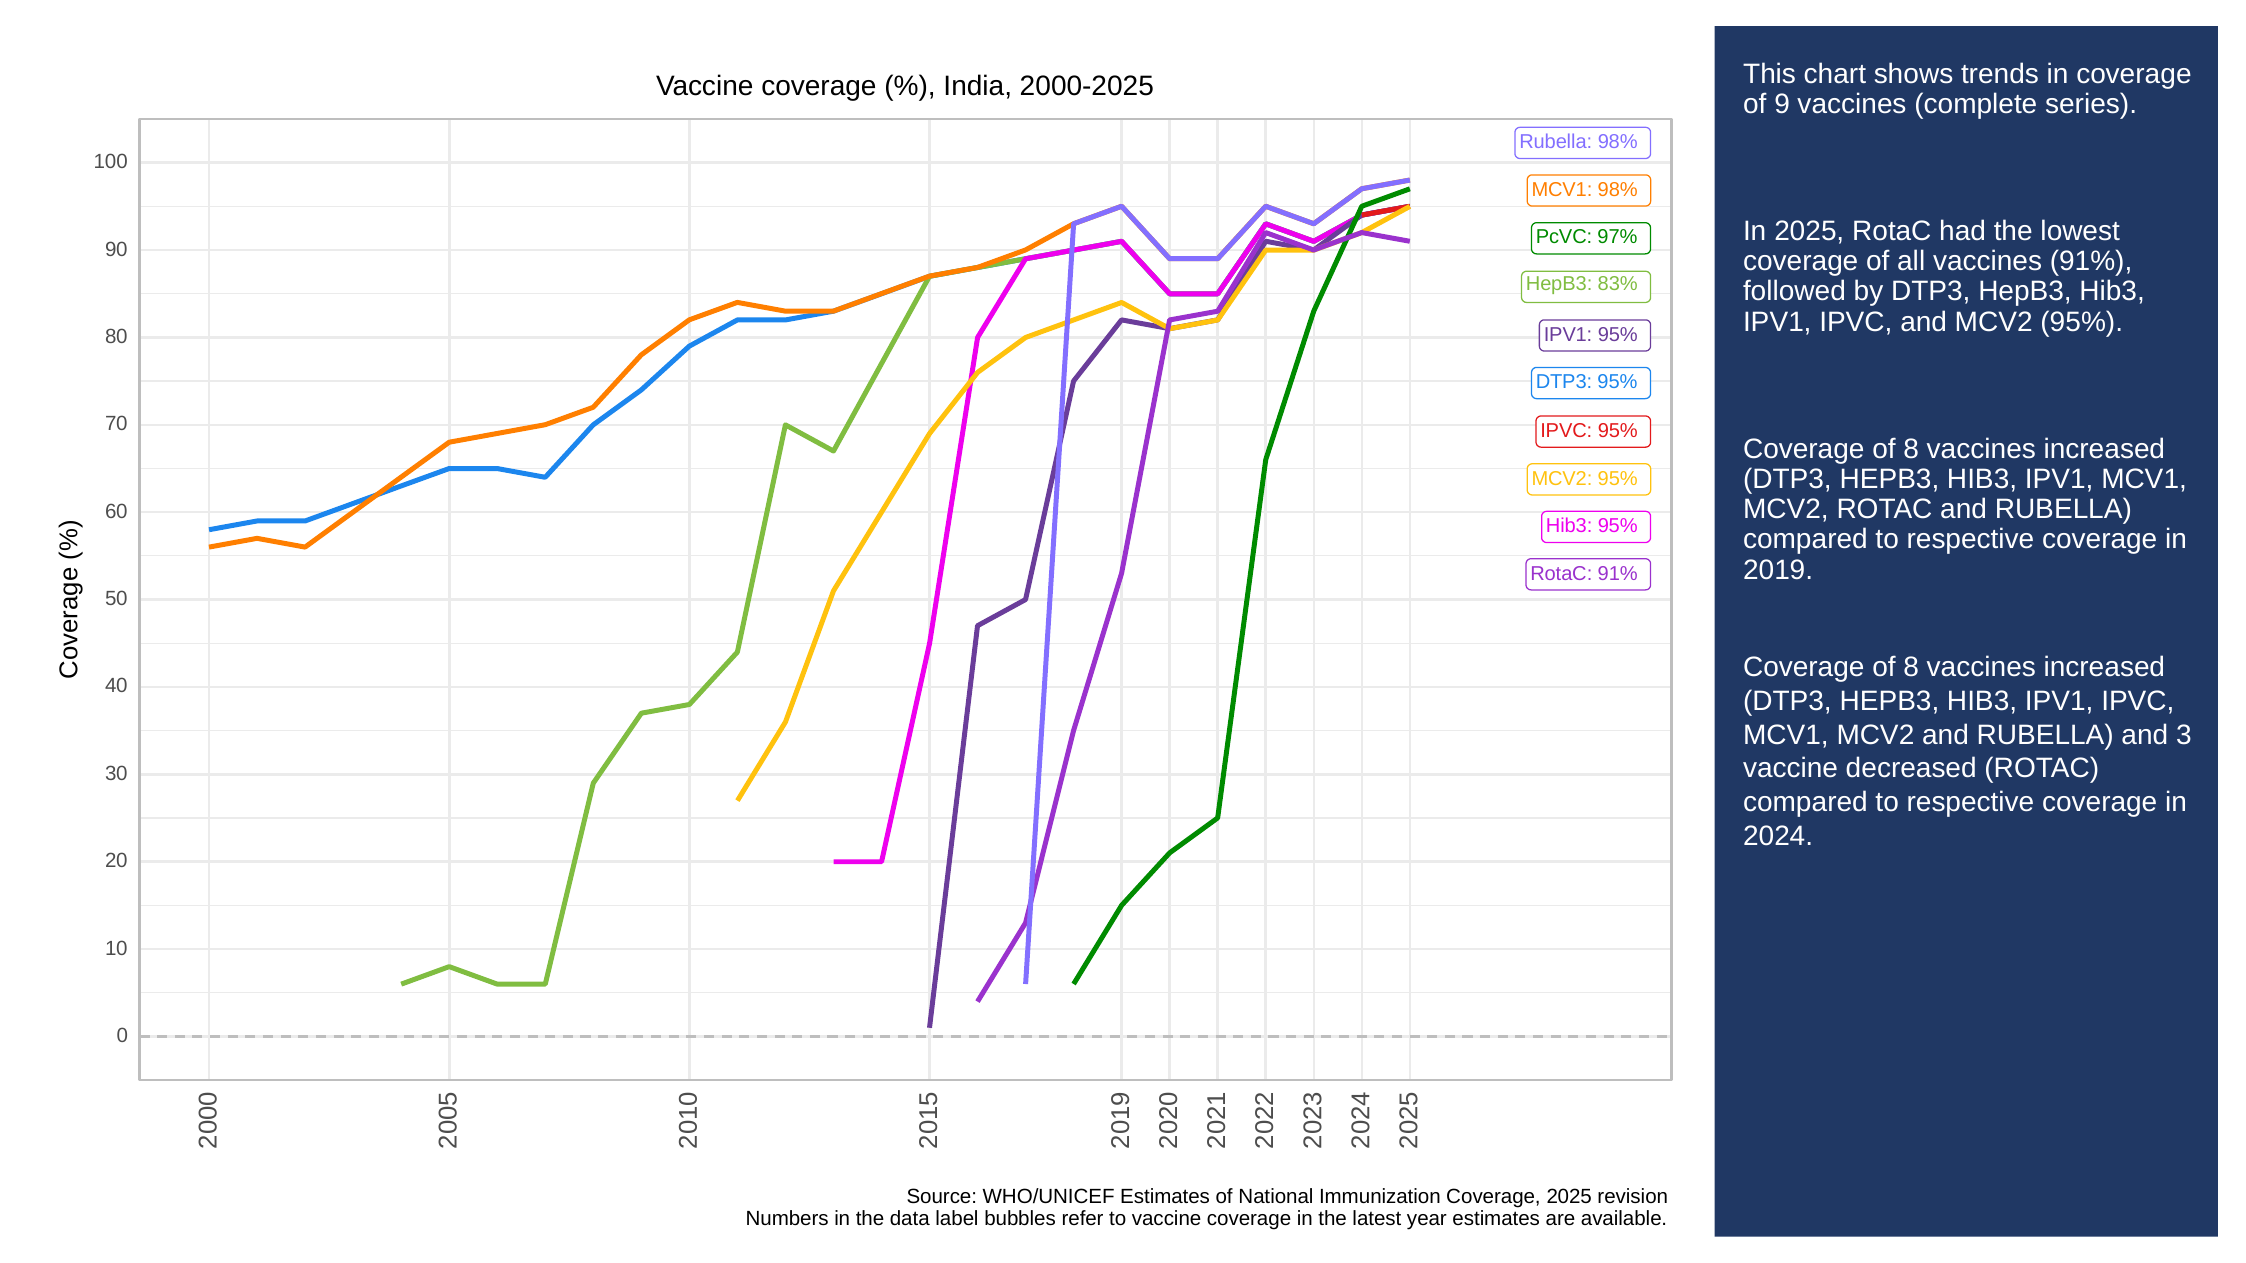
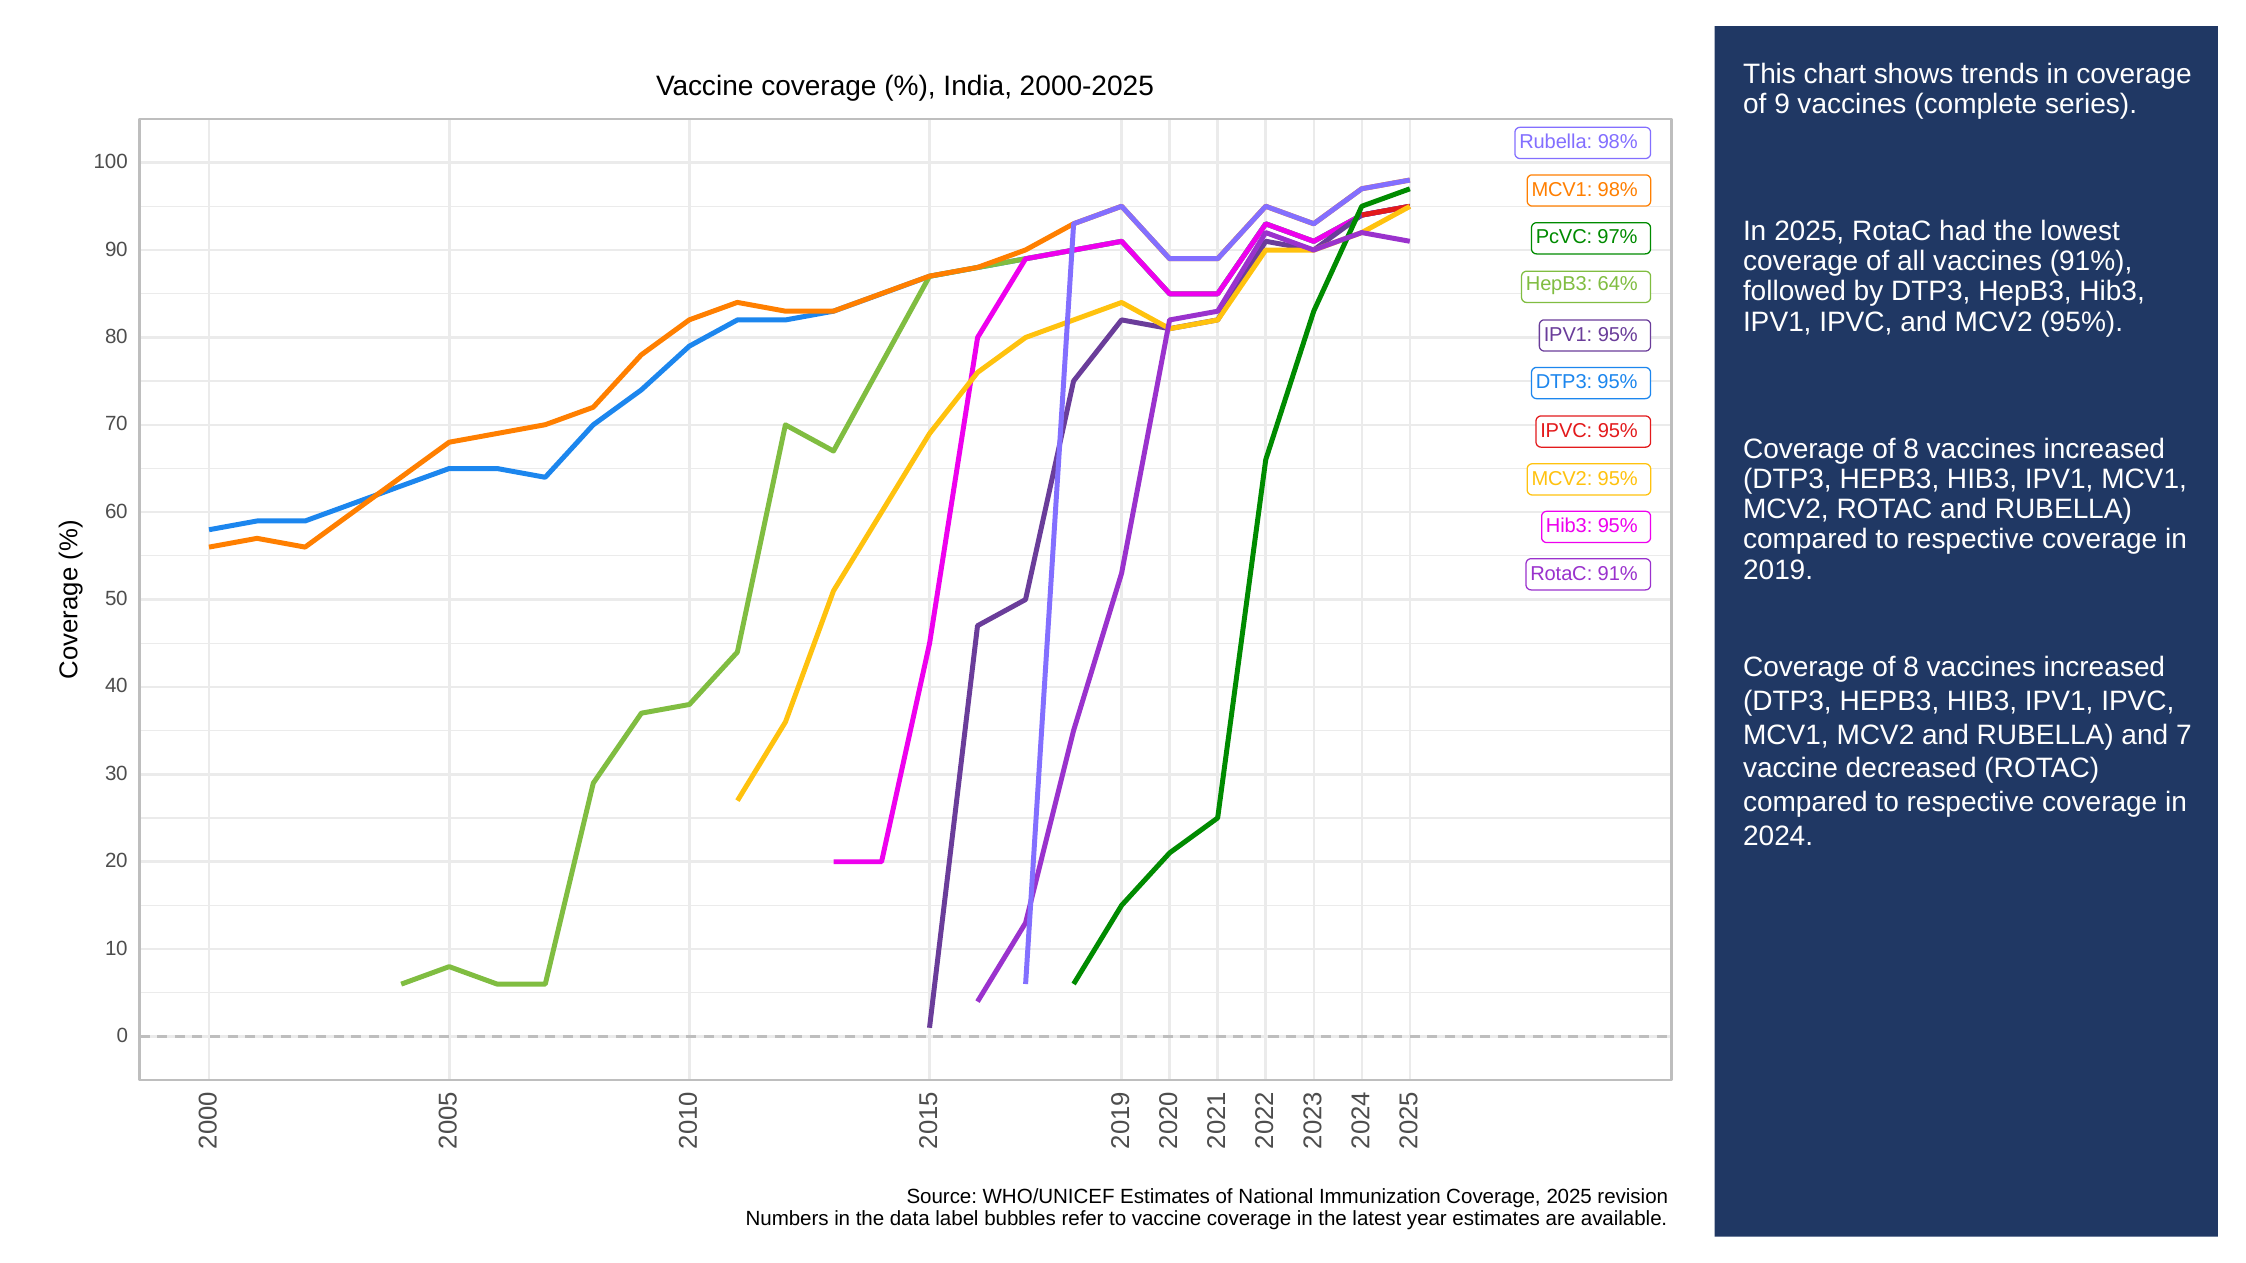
83%: 83% -> 64%
and 3: 3 -> 7
